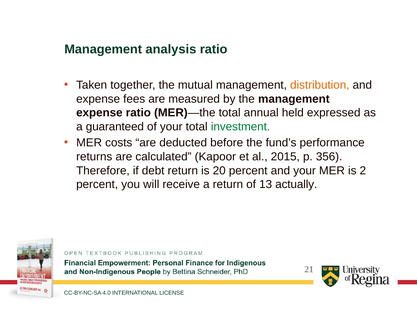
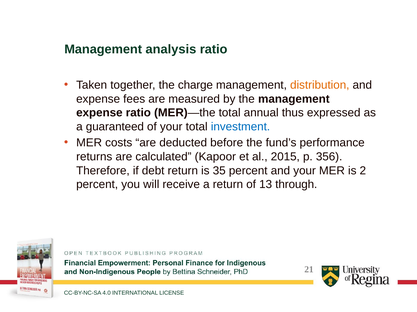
mutual: mutual -> charge
held: held -> thus
investment colour: green -> blue
20: 20 -> 35
actually: actually -> through
